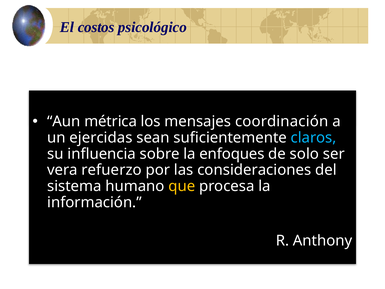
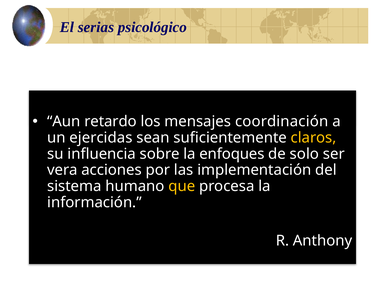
costos: costos -> serias
métrica: métrica -> retardo
claros colour: light blue -> yellow
refuerzo: refuerzo -> acciones
consideraciones: consideraciones -> implementación
